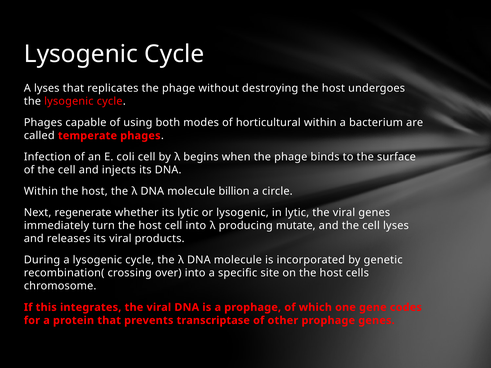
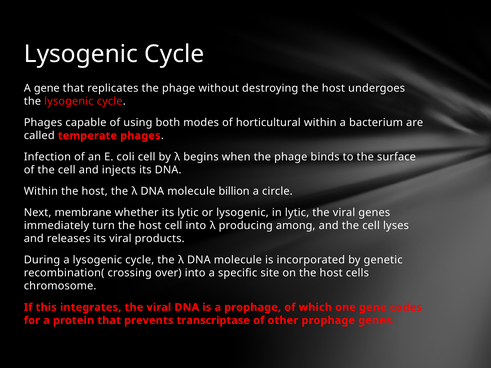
A lyses: lyses -> gene
regenerate: regenerate -> membrane
mutate: mutate -> among
